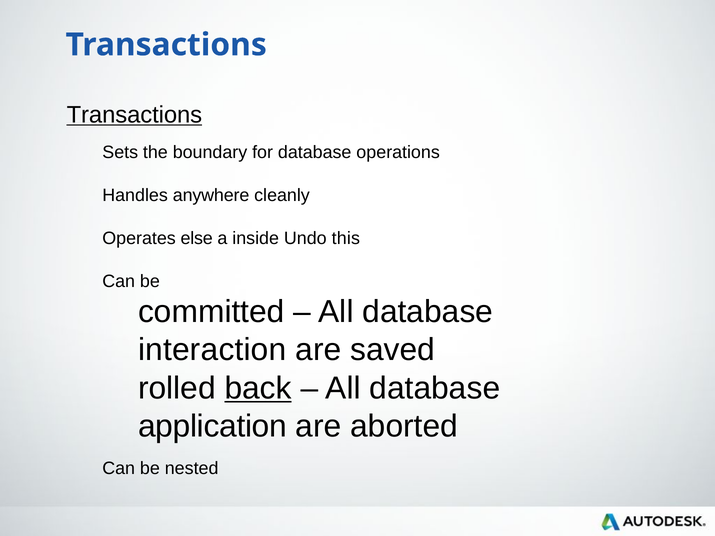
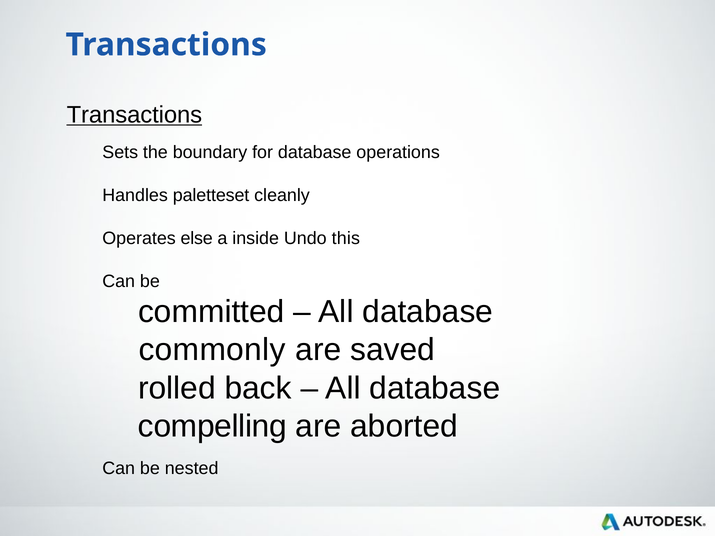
anywhere: anywhere -> paletteset
interaction: interaction -> commonly
back underline: present -> none
application: application -> compelling
